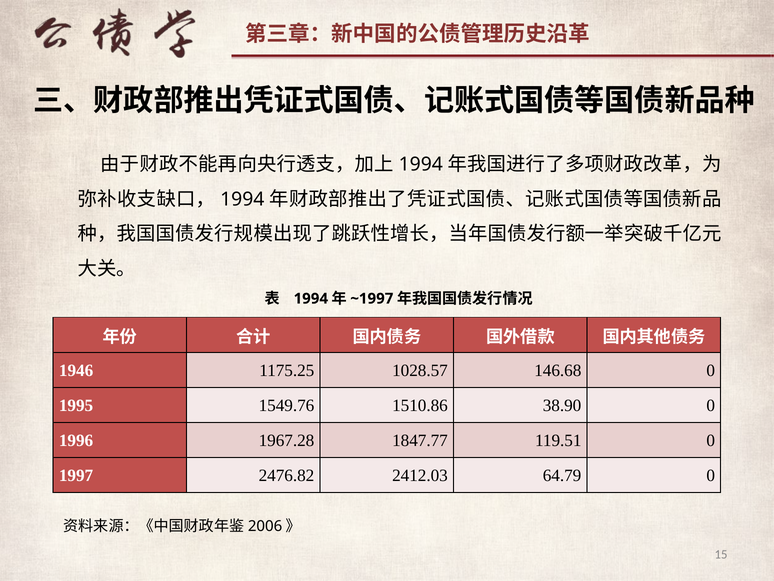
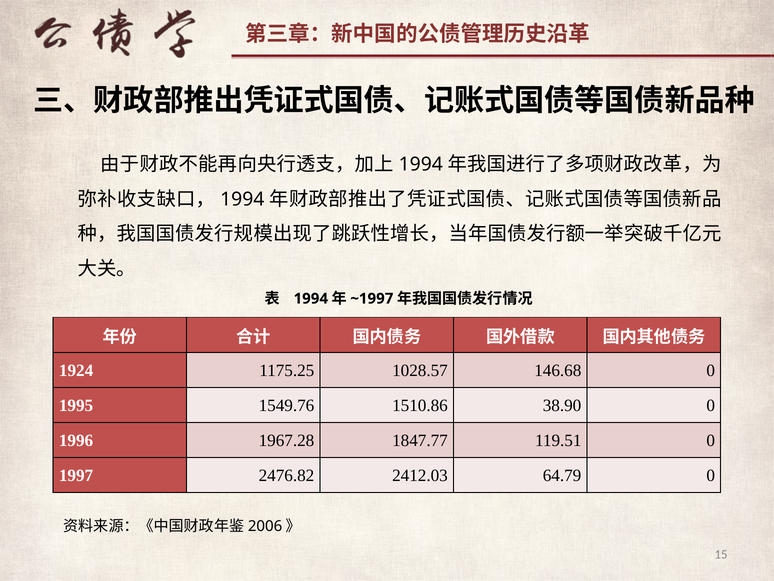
1946: 1946 -> 1924
